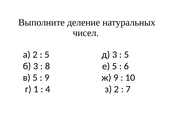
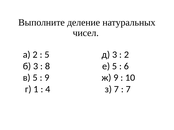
5 at (126, 55): 5 -> 2
з 2: 2 -> 7
